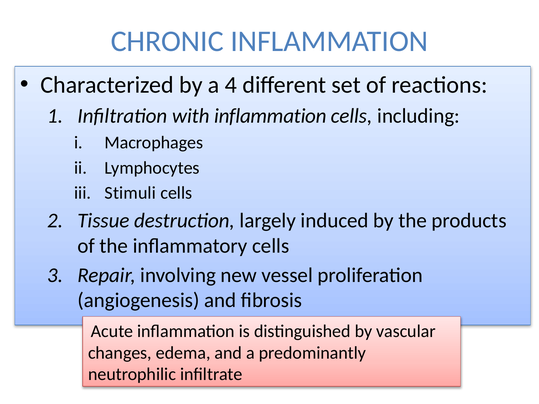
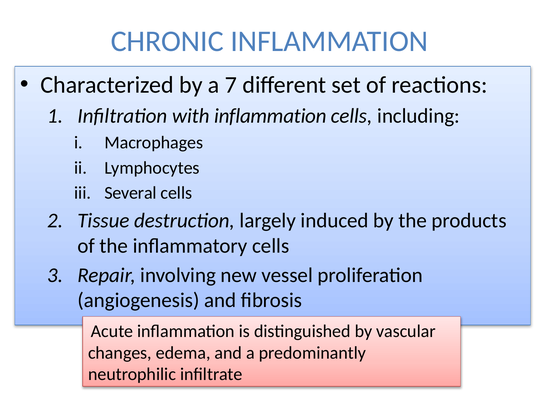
4: 4 -> 7
Stimuli: Stimuli -> Several
